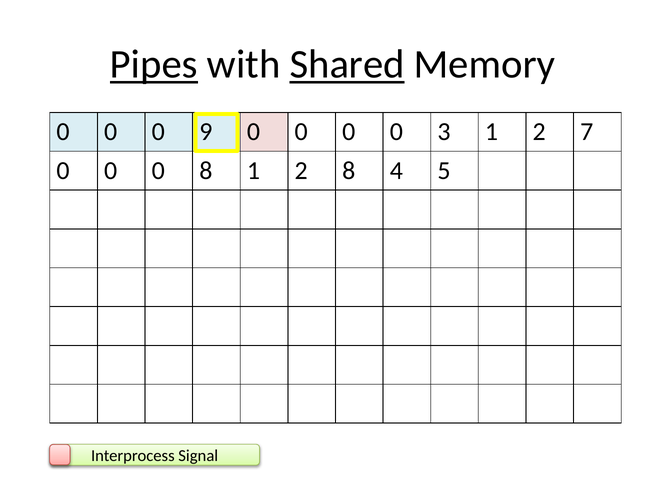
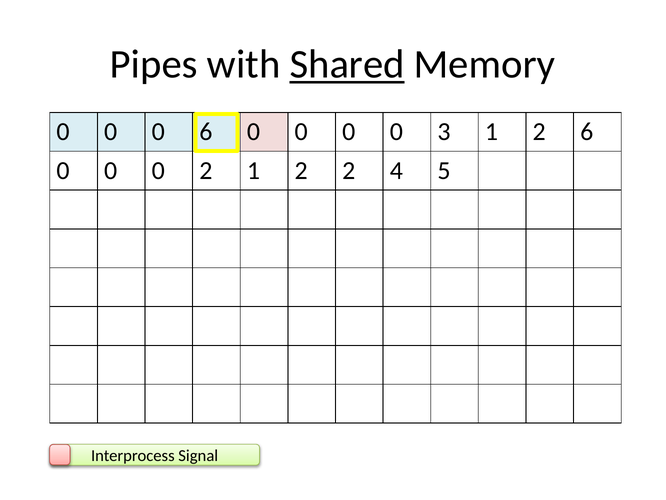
Pipes underline: present -> none
0 9: 9 -> 6
2 7: 7 -> 6
0 8: 8 -> 2
2 8: 8 -> 2
